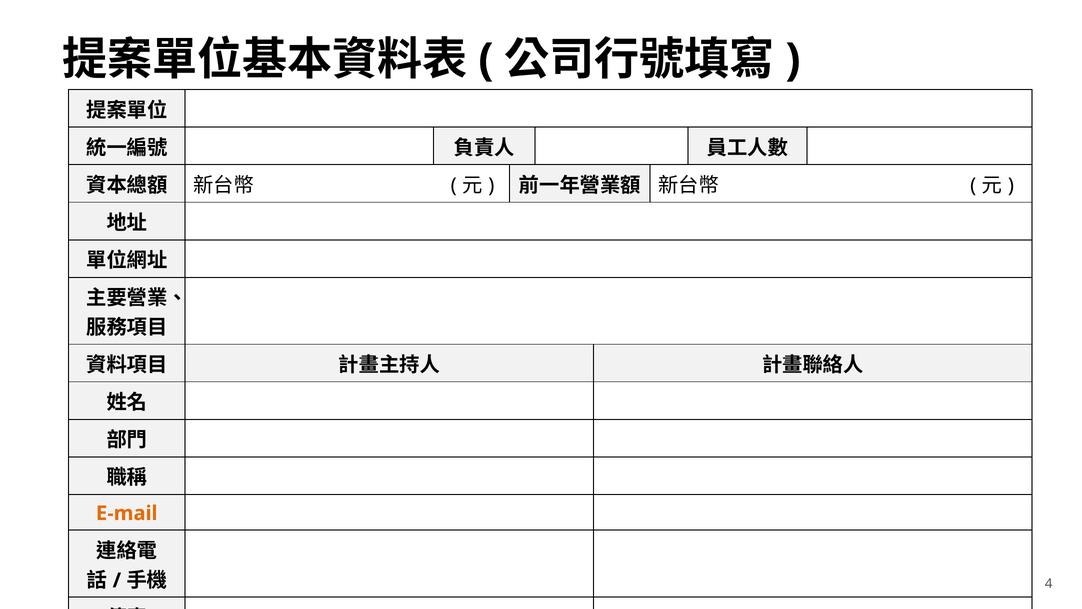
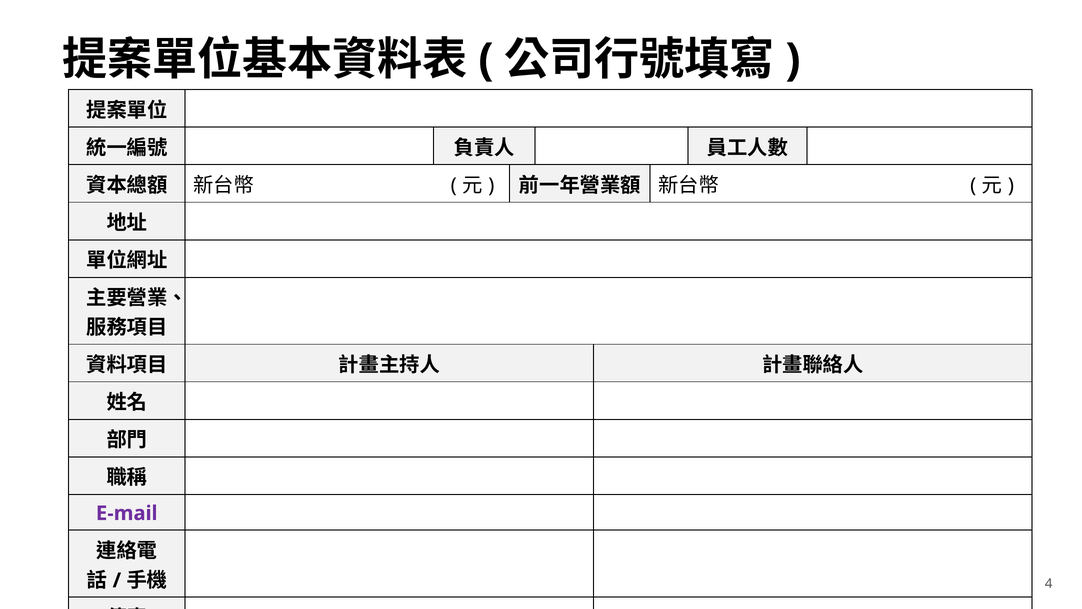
E-mail colour: orange -> purple
